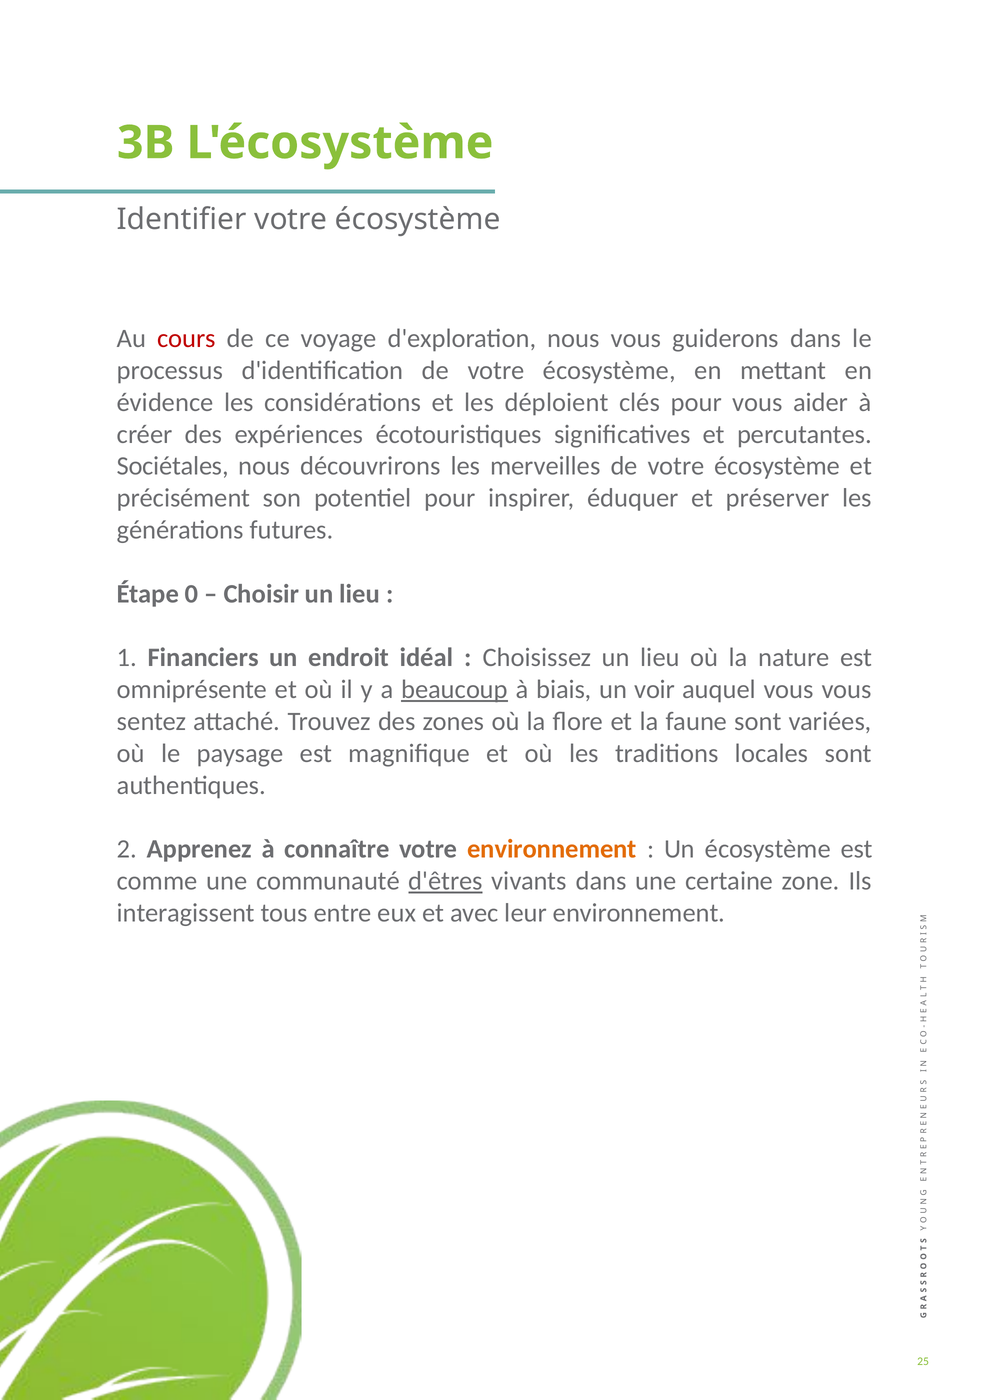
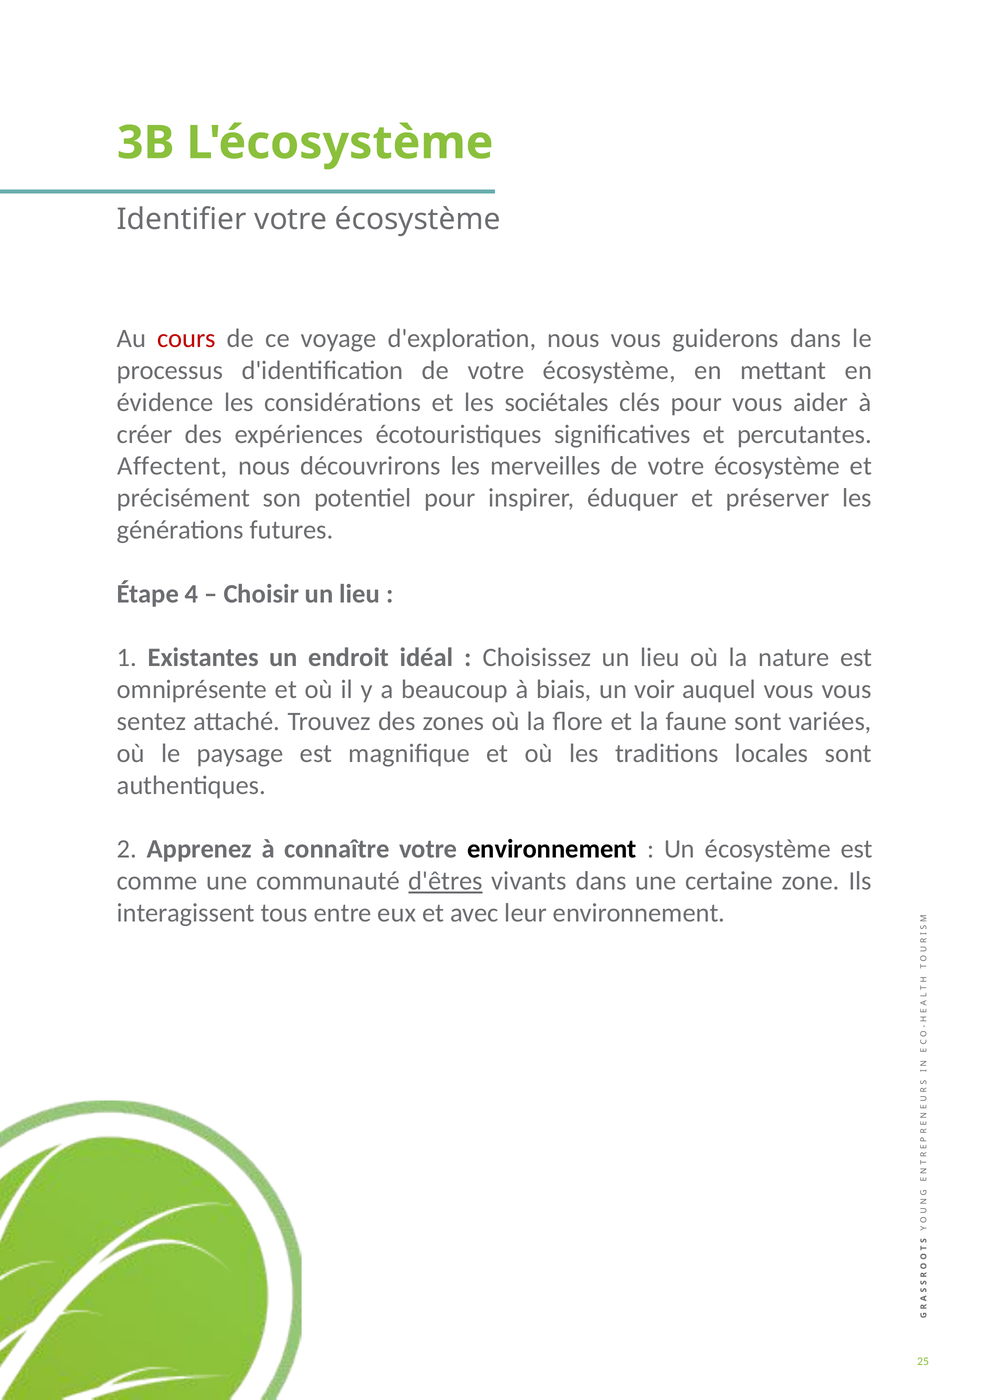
déploient: déploient -> sociétales
Sociétales: Sociétales -> Affectent
0: 0 -> 4
Financiers: Financiers -> Existantes
beaucoup underline: present -> none
environnement at (552, 849) colour: orange -> black
